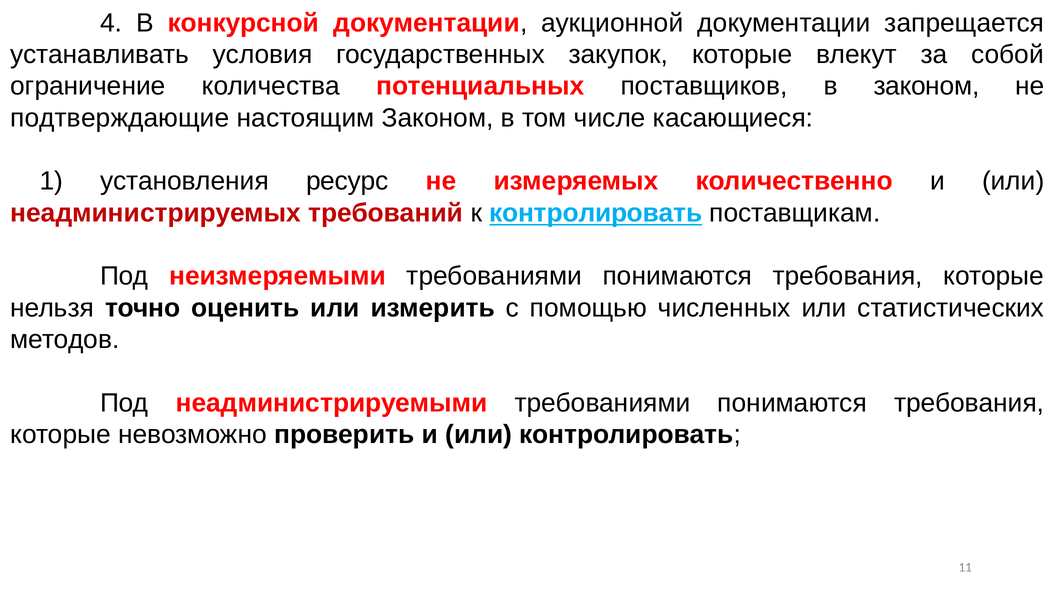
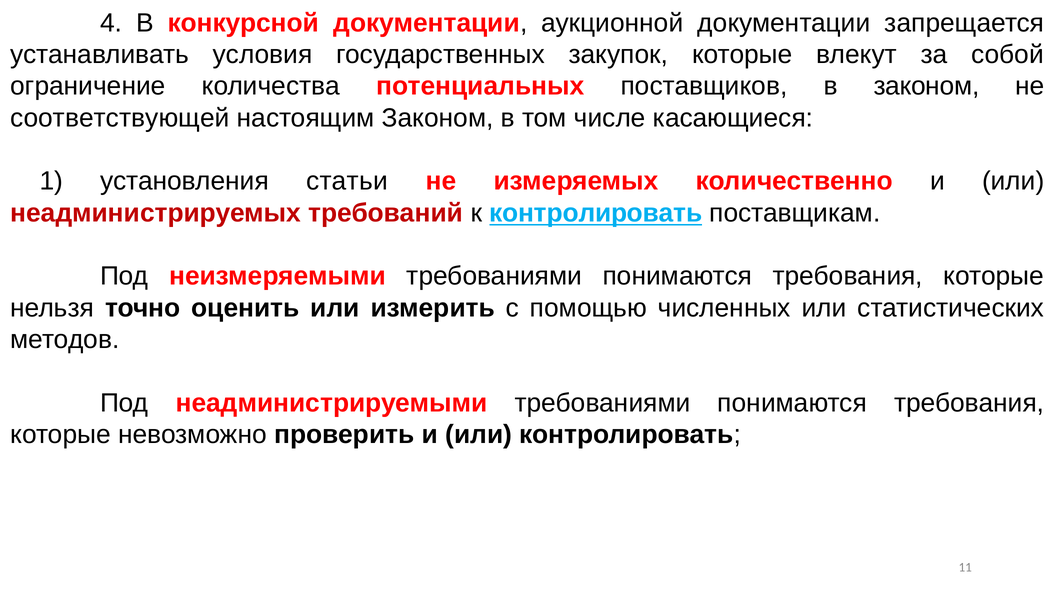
подтверждающие: подтверждающие -> соответствующей
ресурс: ресурс -> статьи
